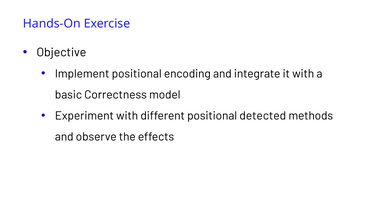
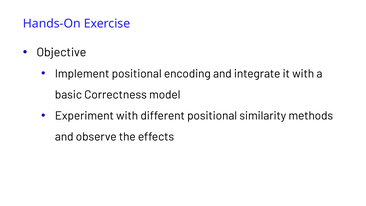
detected: detected -> similarity
